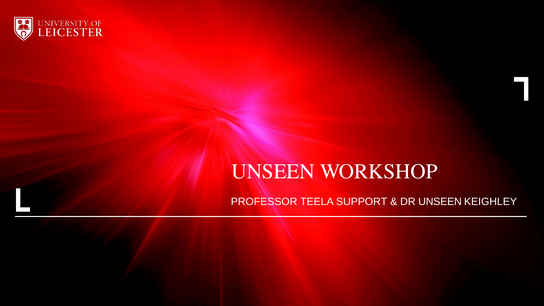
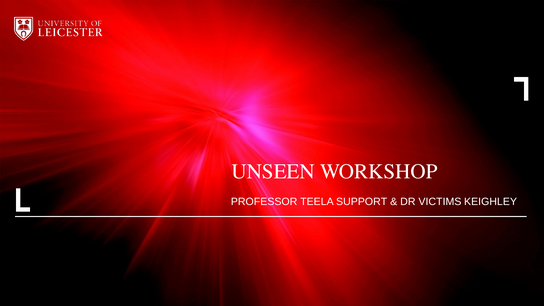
DR UNSEEN: UNSEEN -> VICTIMS
